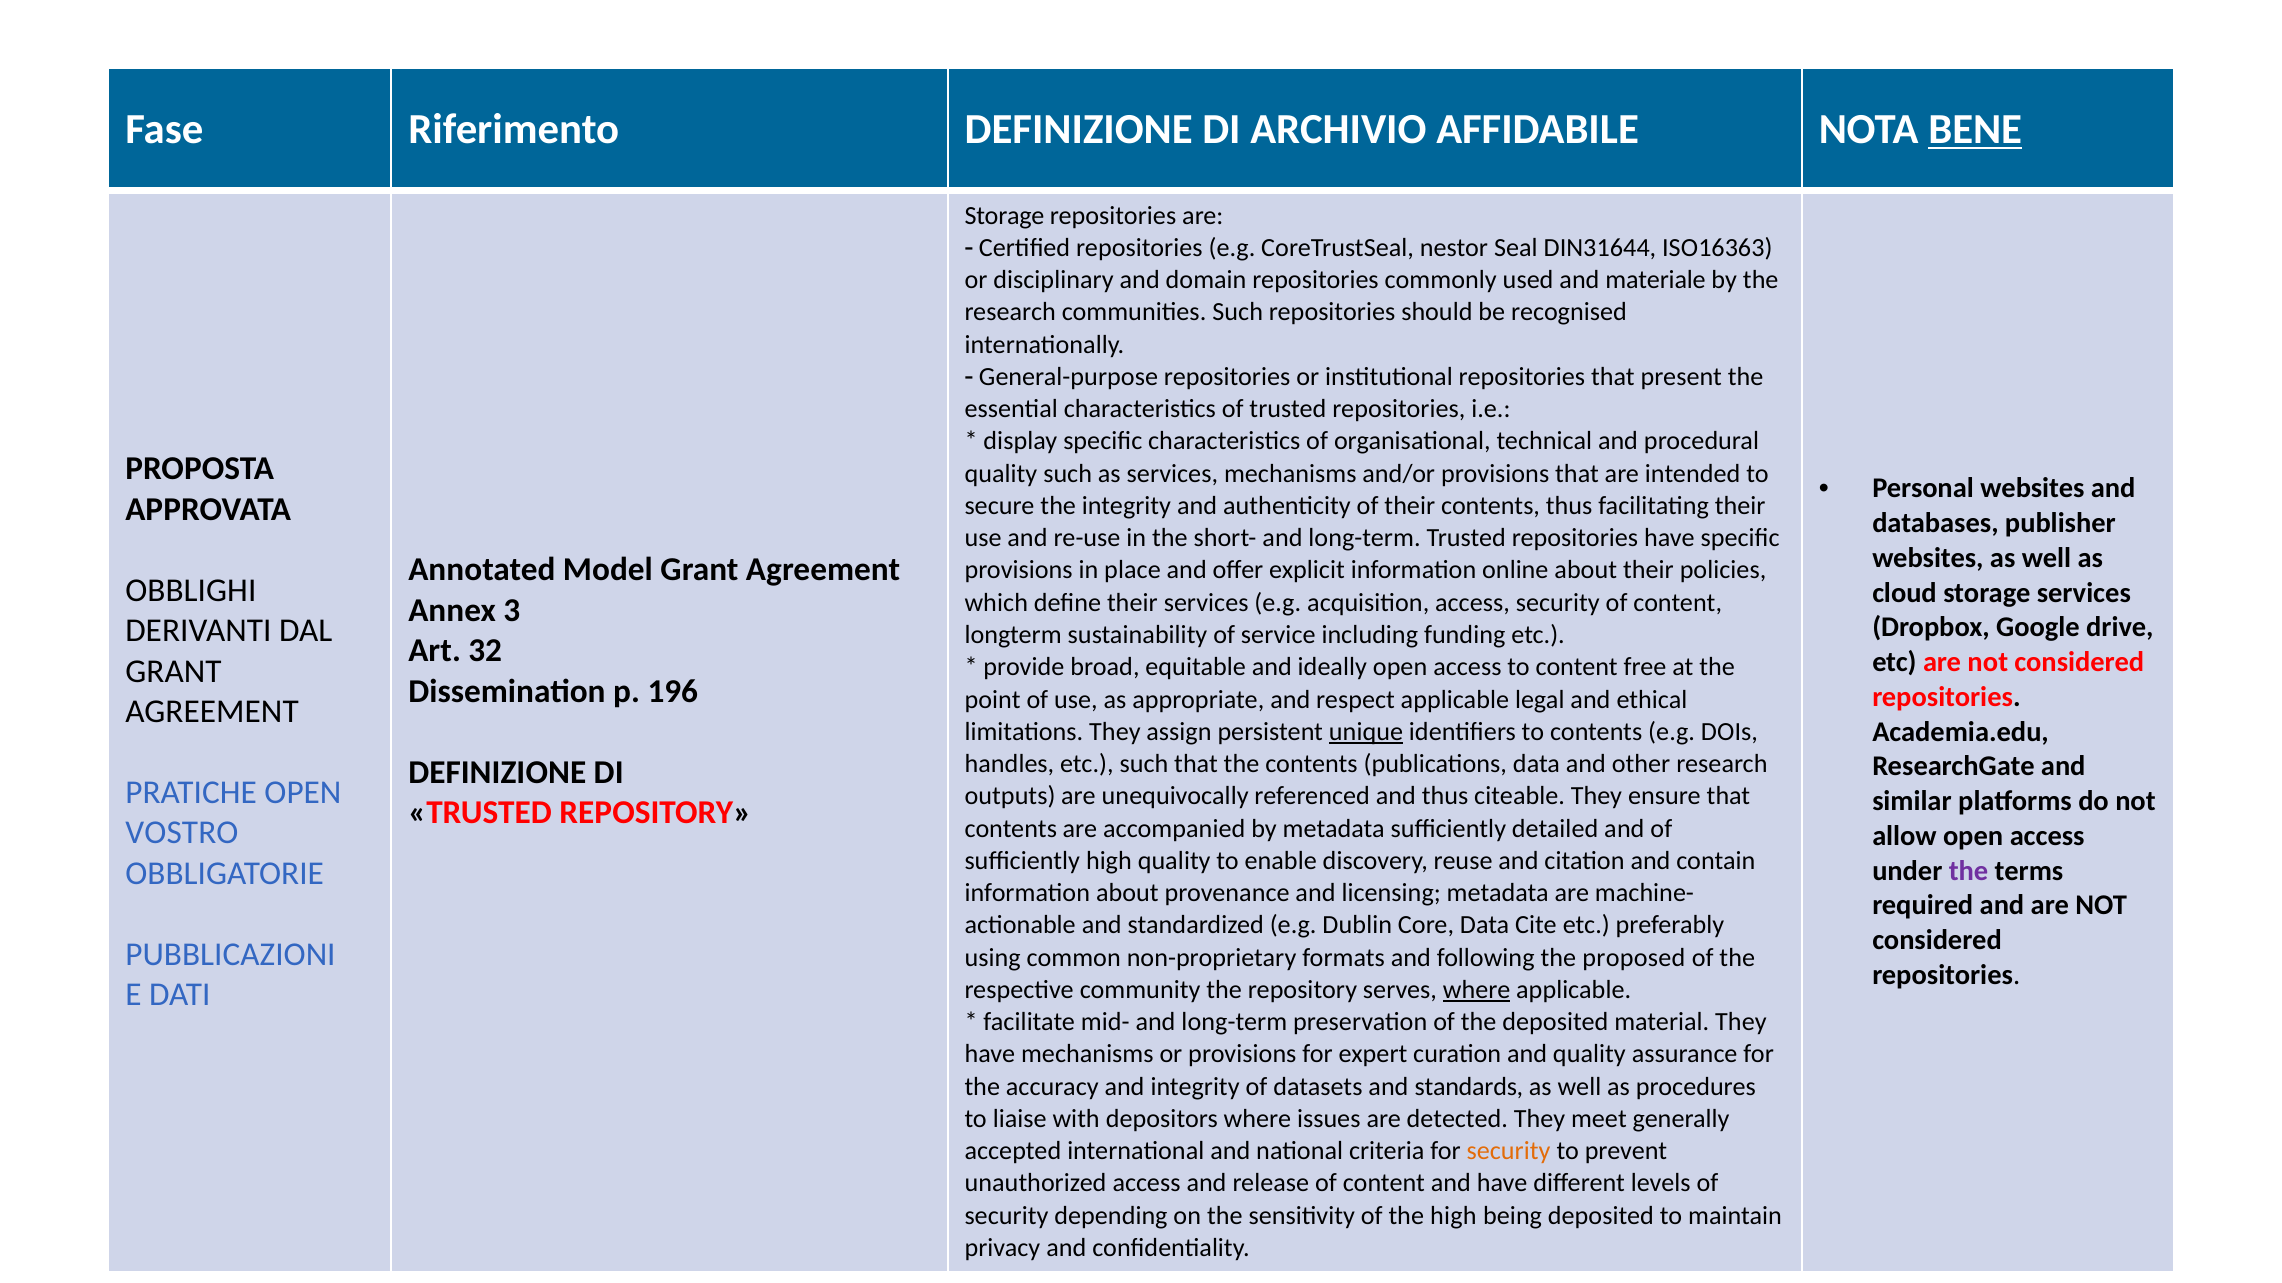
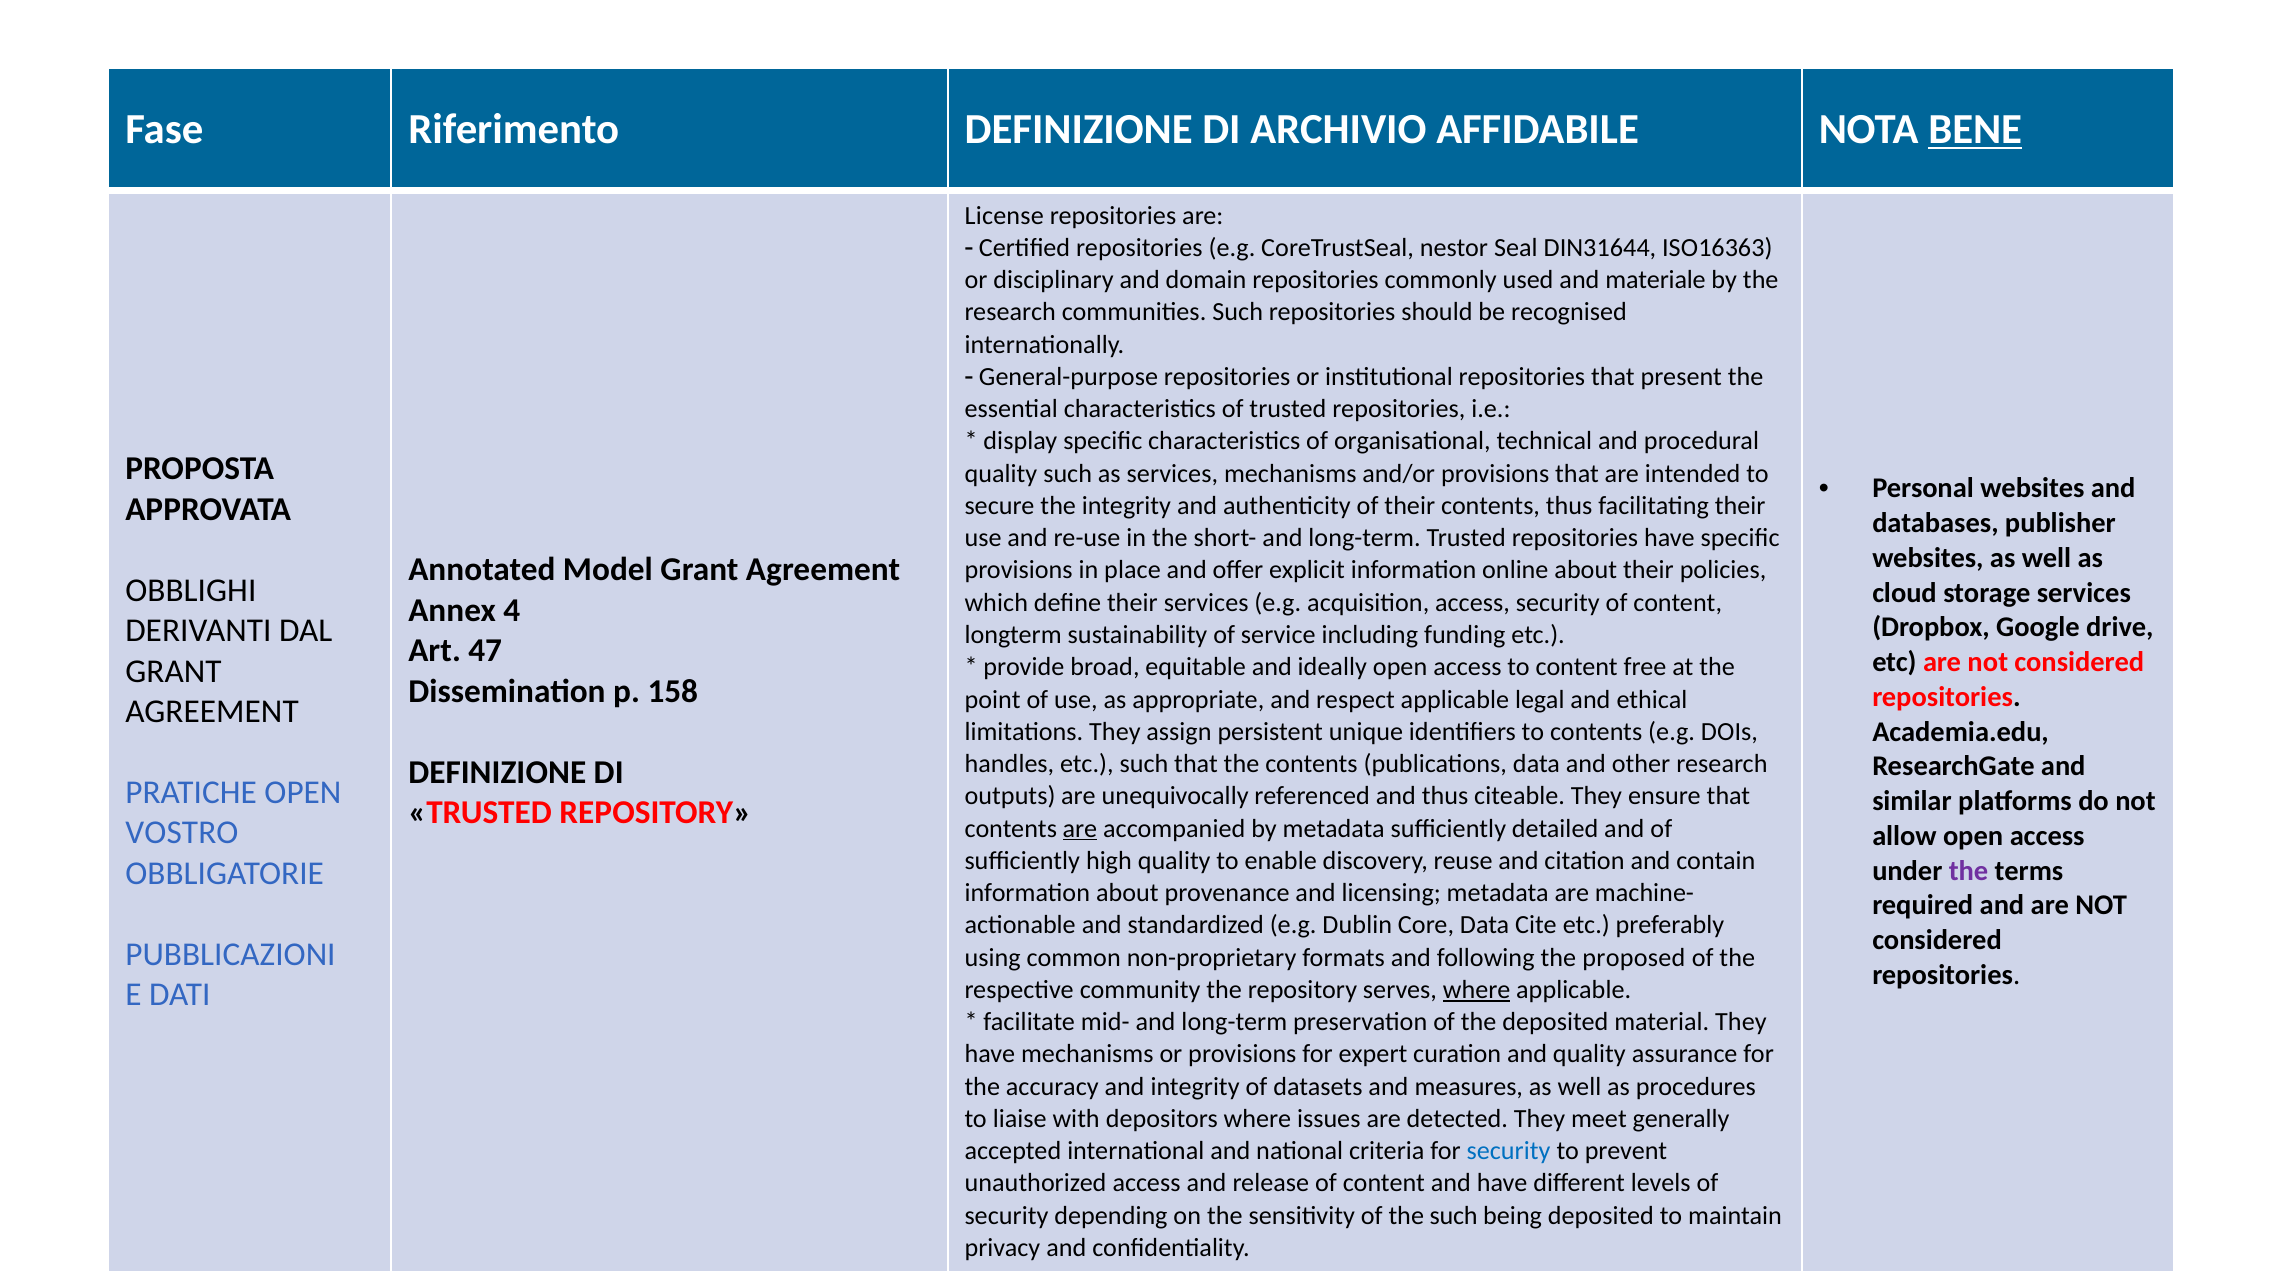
Storage at (1004, 216): Storage -> License
3: 3 -> 4
32: 32 -> 47
196: 196 -> 158
unique underline: present -> none
are at (1080, 829) underline: none -> present
standards: standards -> measures
security at (1509, 1152) colour: orange -> blue
the high: high -> such
